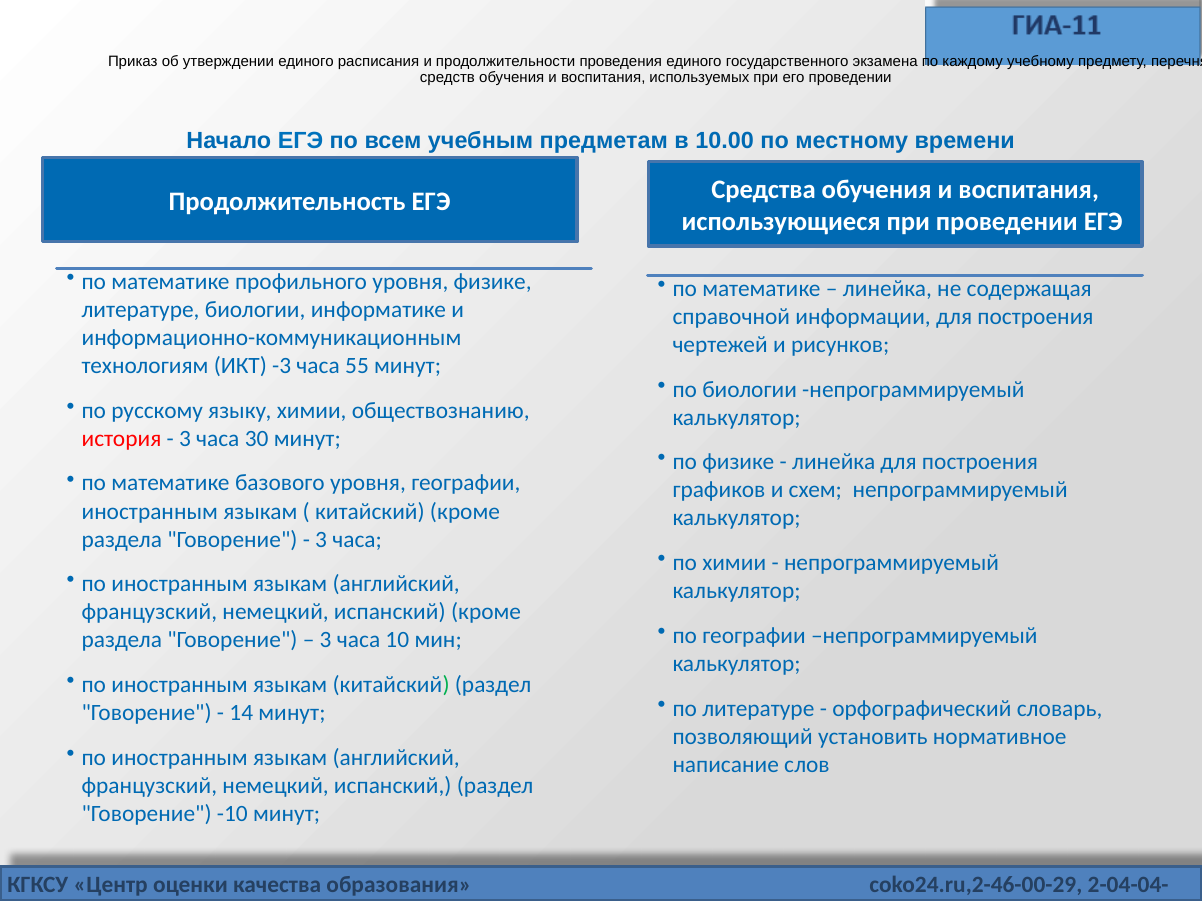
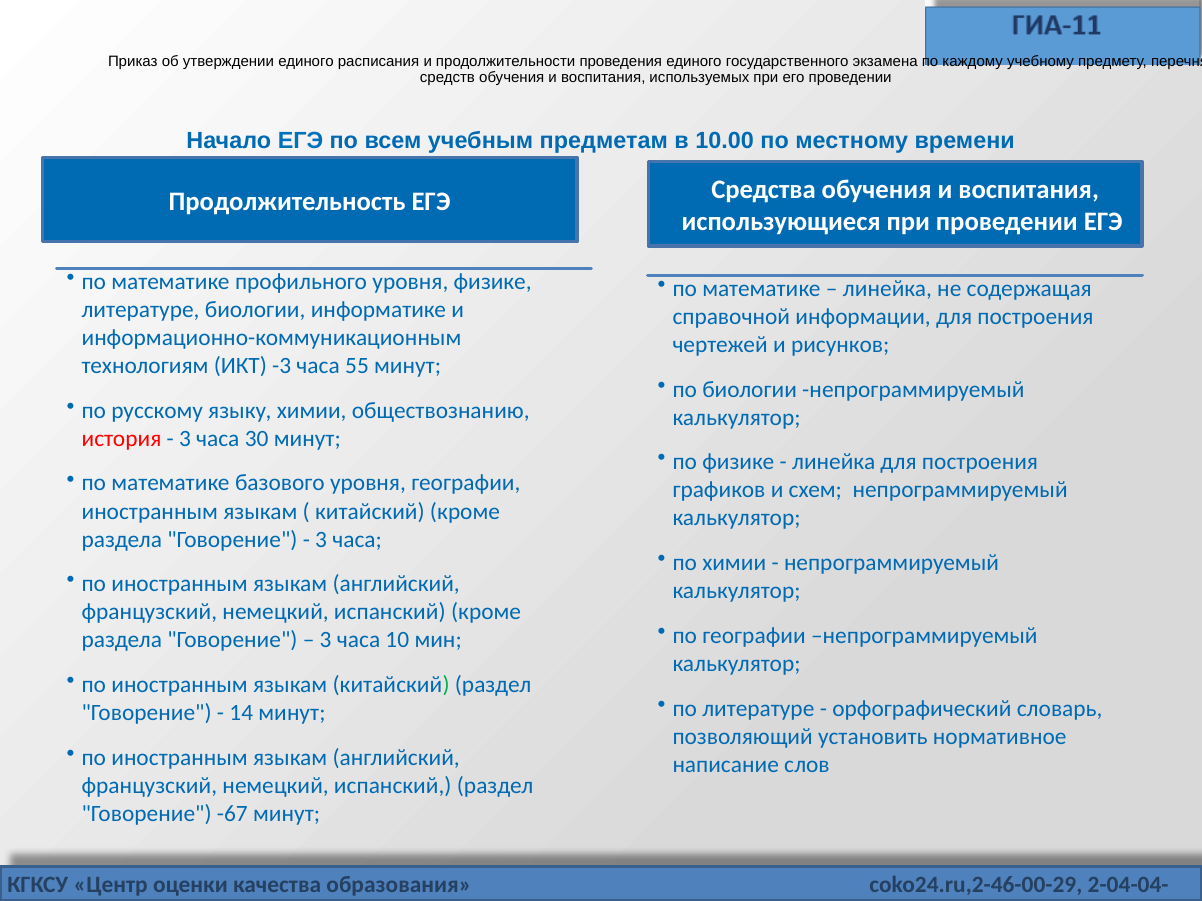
-10: -10 -> -67
